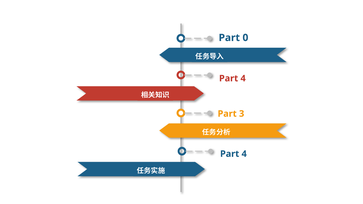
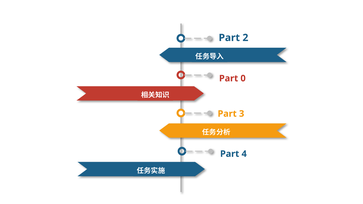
0: 0 -> 2
4 at (243, 78): 4 -> 0
